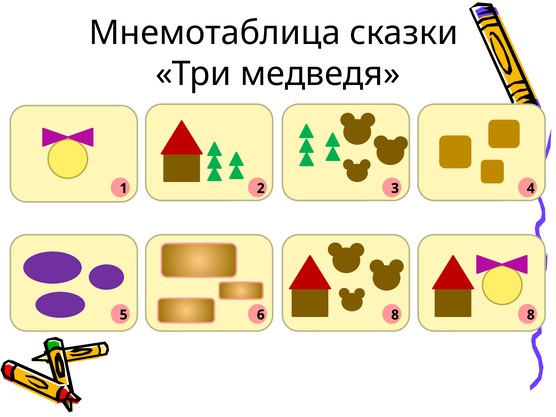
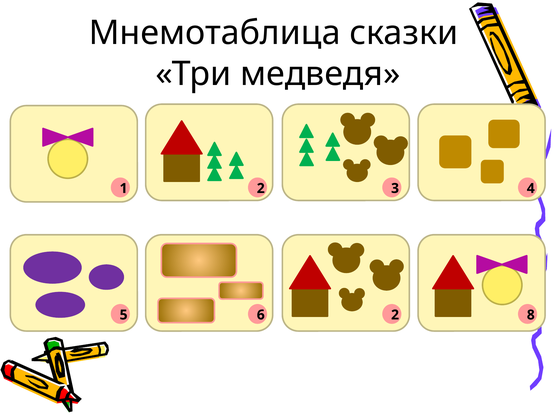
8 at (395, 315): 8 -> 2
